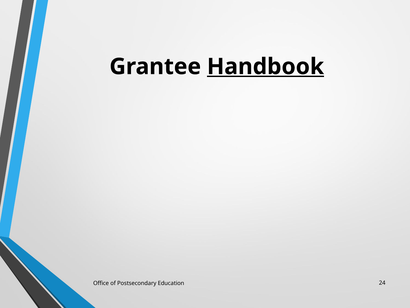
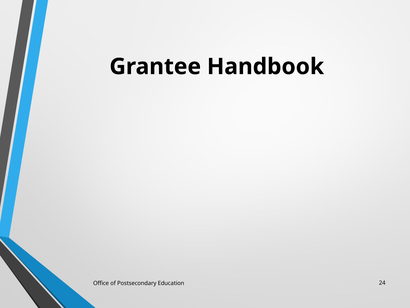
Handbook underline: present -> none
